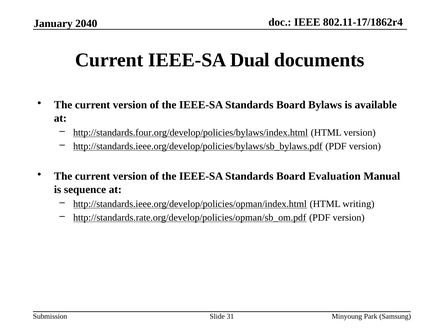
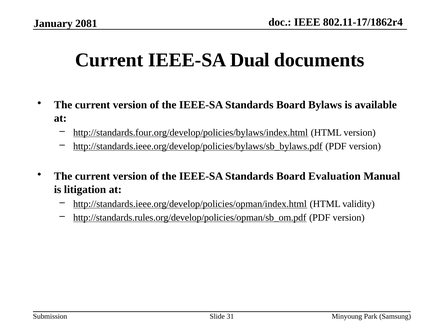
2040: 2040 -> 2081
sequence: sequence -> litigation
writing: writing -> validity
http://standards.rate.org/develop/policies/opman/sb_om.pdf: http://standards.rate.org/develop/policies/opman/sb_om.pdf -> http://standards.rules.org/develop/policies/opman/sb_om.pdf
